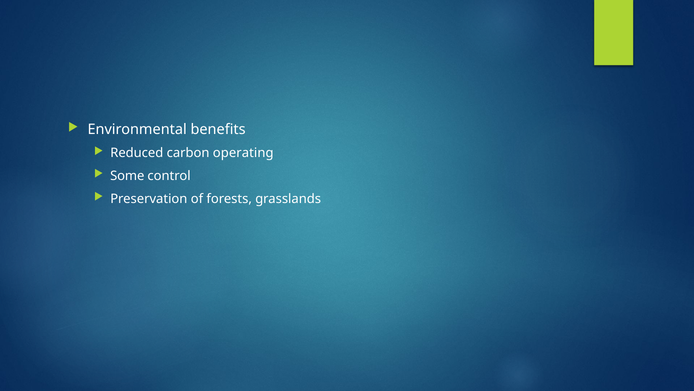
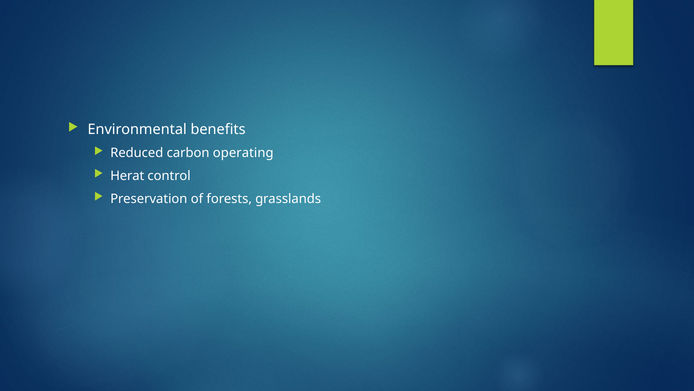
Some: Some -> Herat
